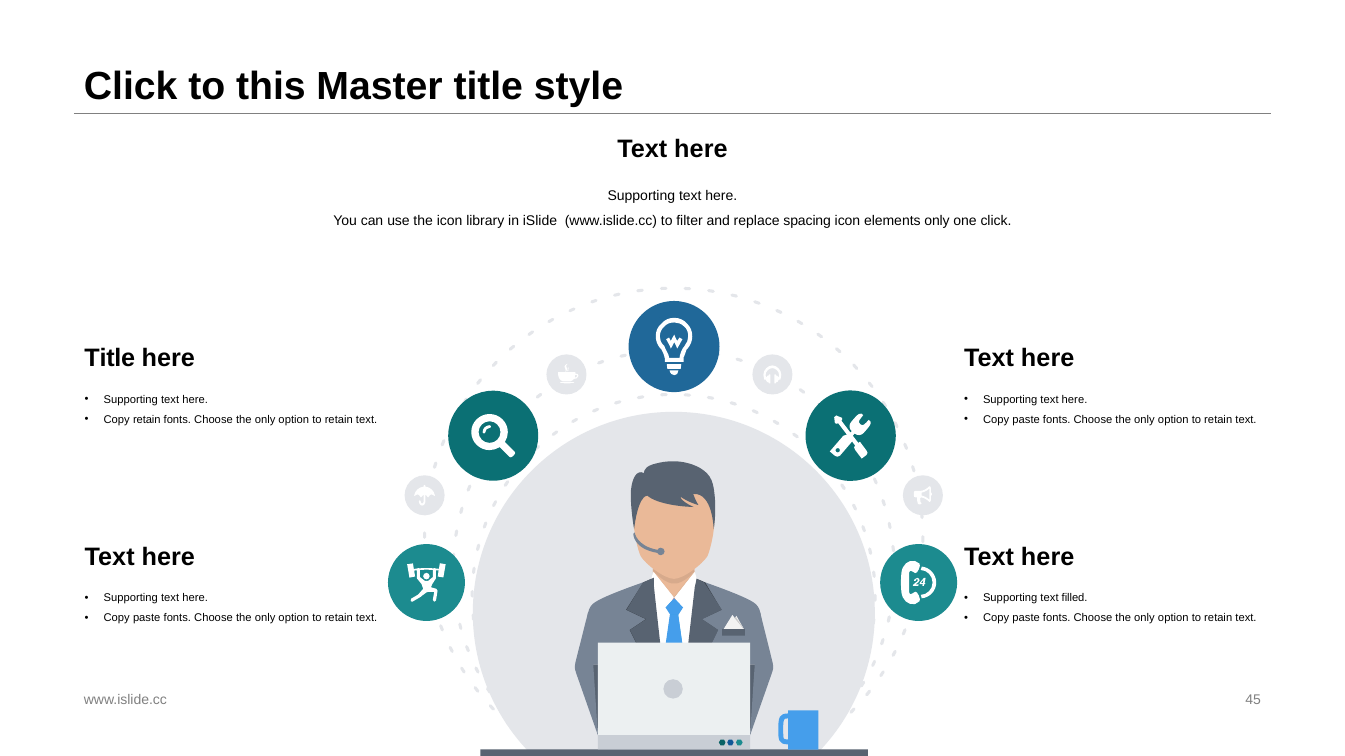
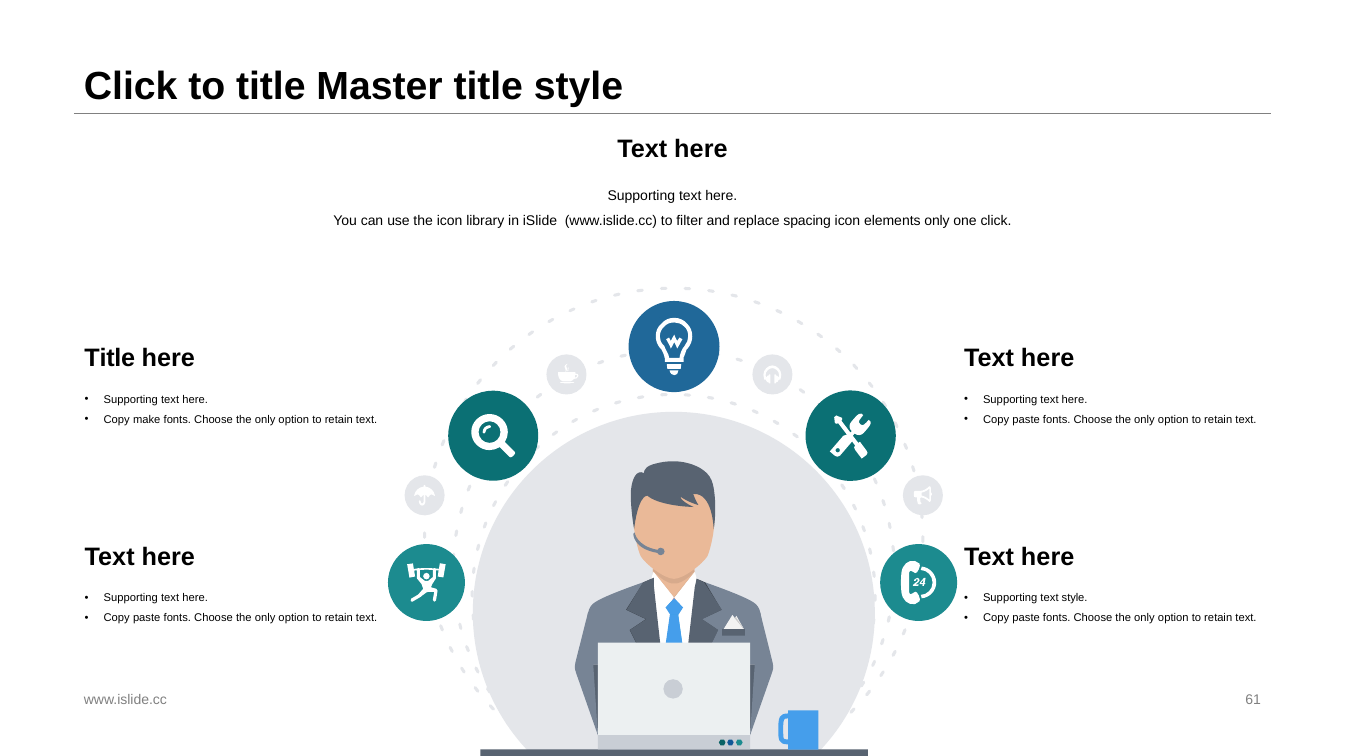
to this: this -> title
Copy retain: retain -> make
text filled: filled -> style
45: 45 -> 61
